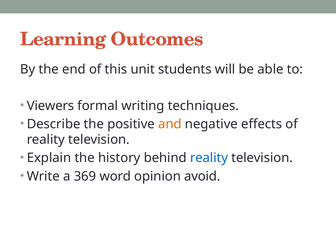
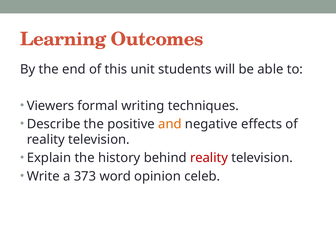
reality at (209, 158) colour: blue -> red
369: 369 -> 373
avoid: avoid -> celeb
